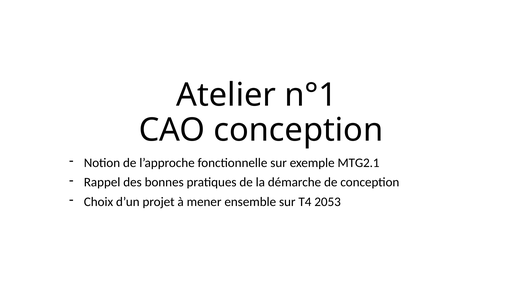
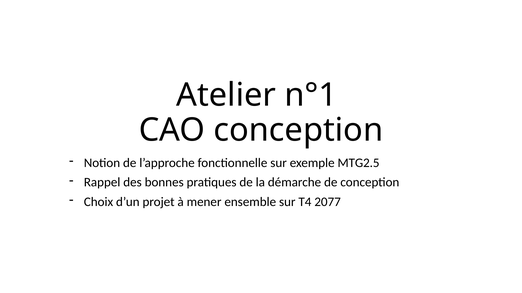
MTG2.1: MTG2.1 -> MTG2.5
2053: 2053 -> 2077
